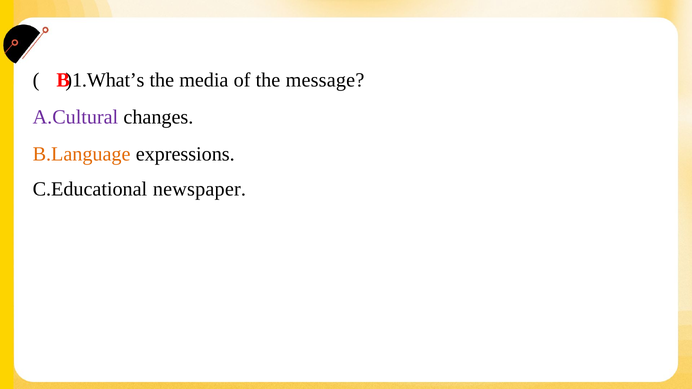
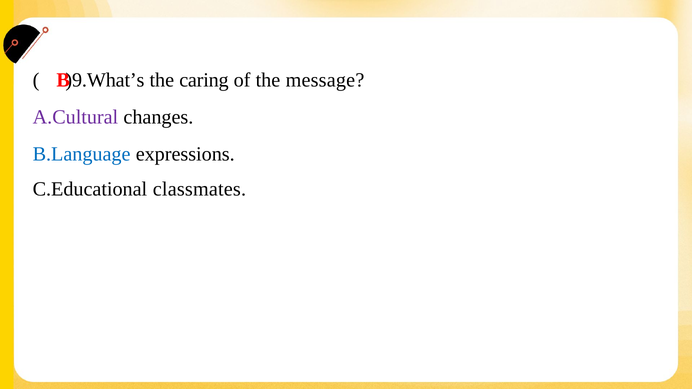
)1.What’s: )1.What’s -> )9.What’s
media: media -> caring
B.Language colour: orange -> blue
newspaper: newspaper -> classmates
